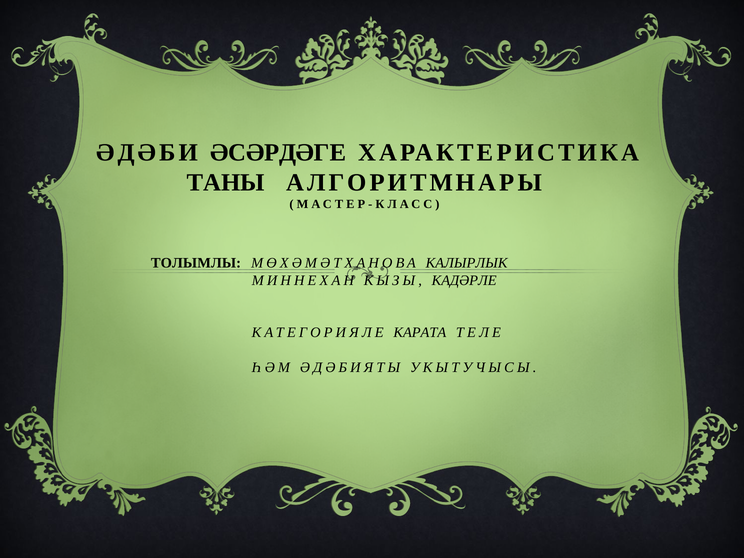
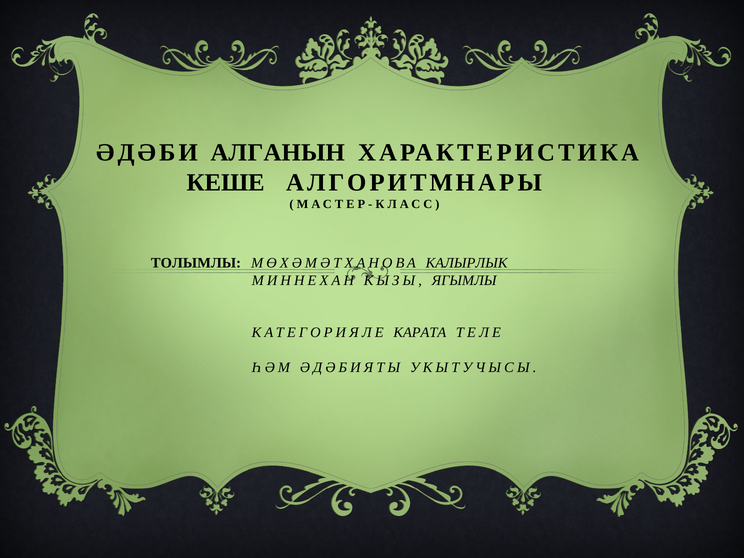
ӘСӘРДӘГЕ: ӘСӘРДӘГЕ -> АЛГАНЫН
ТАНЫ: ТАНЫ -> КЕШЕ
КАДӘРЛЕ: КАДӘРЛЕ -> ЯГЫМЛЫ
